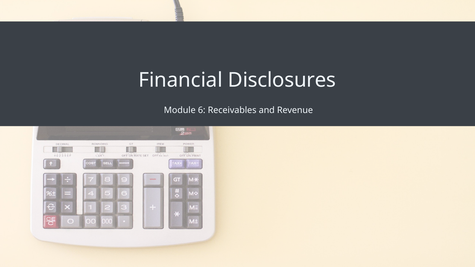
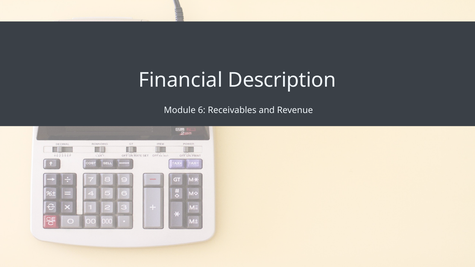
Disclosures: Disclosures -> Description
